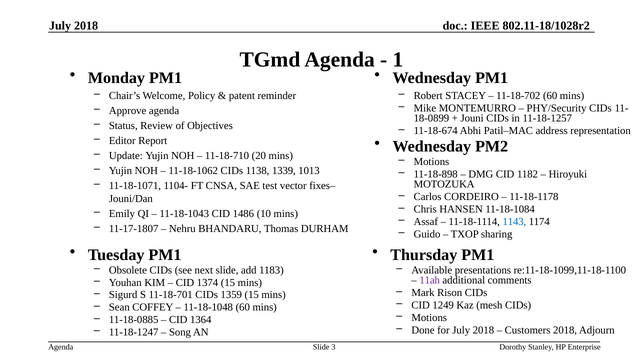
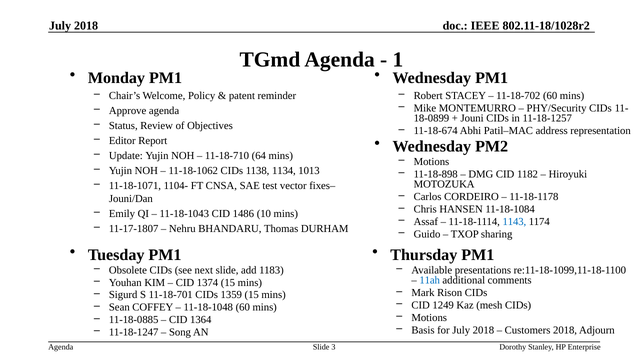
20: 20 -> 64
1339: 1339 -> 1134
11ah colour: purple -> blue
Done: Done -> Basis
